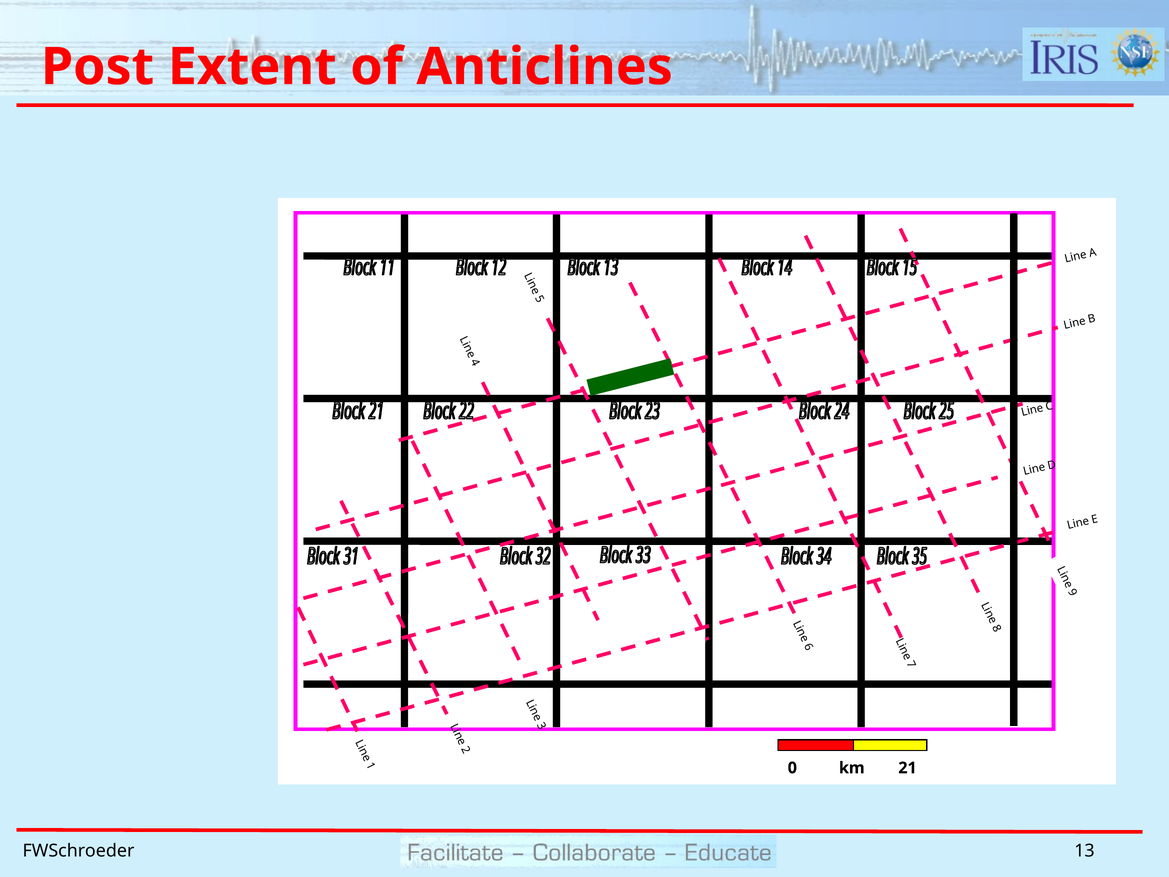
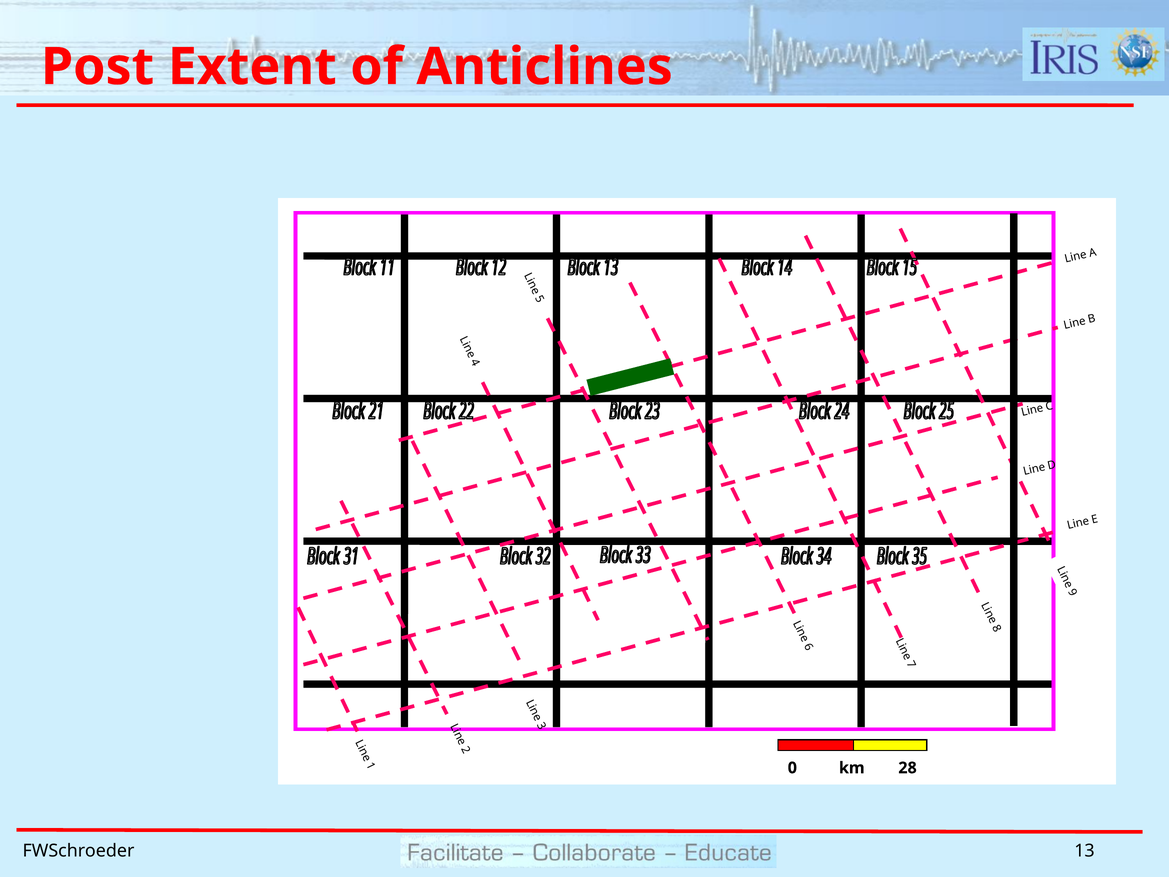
21: 21 -> 28
